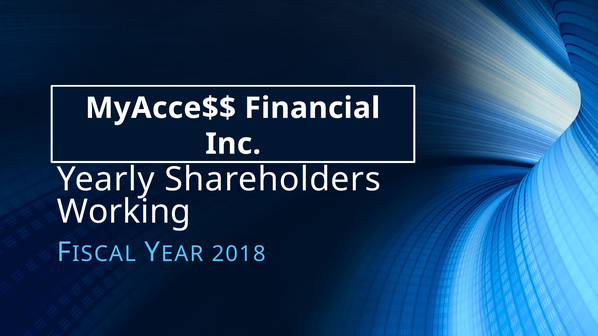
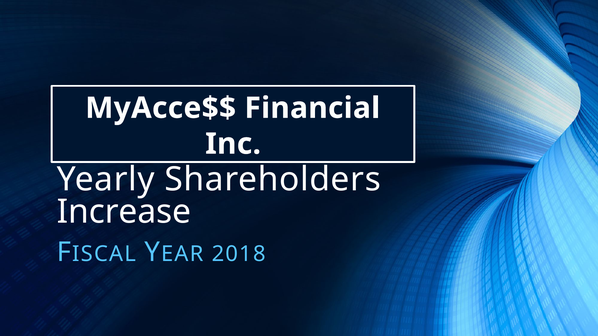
Working: Working -> Increase
